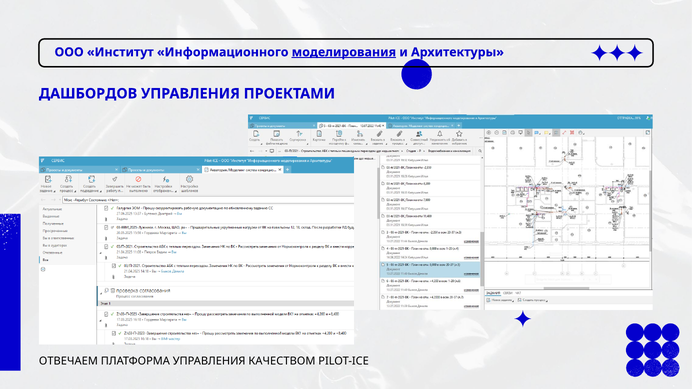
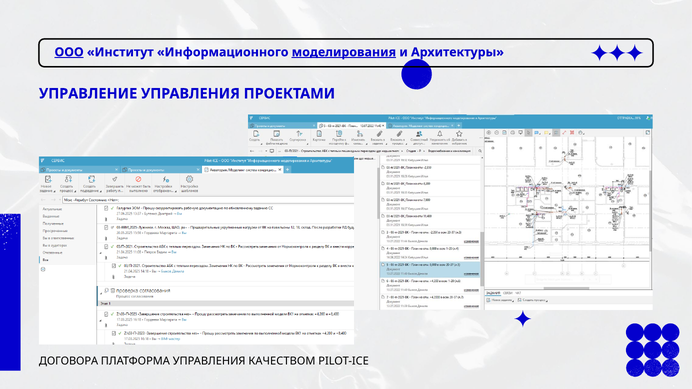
ООО underline: none -> present
ДАШБОРДОВ: ДАШБОРДОВ -> УПРАВЛЕНИЕ
ОТВЕЧАЕМ: ОТВЕЧАЕМ -> ДОГОВОРА
